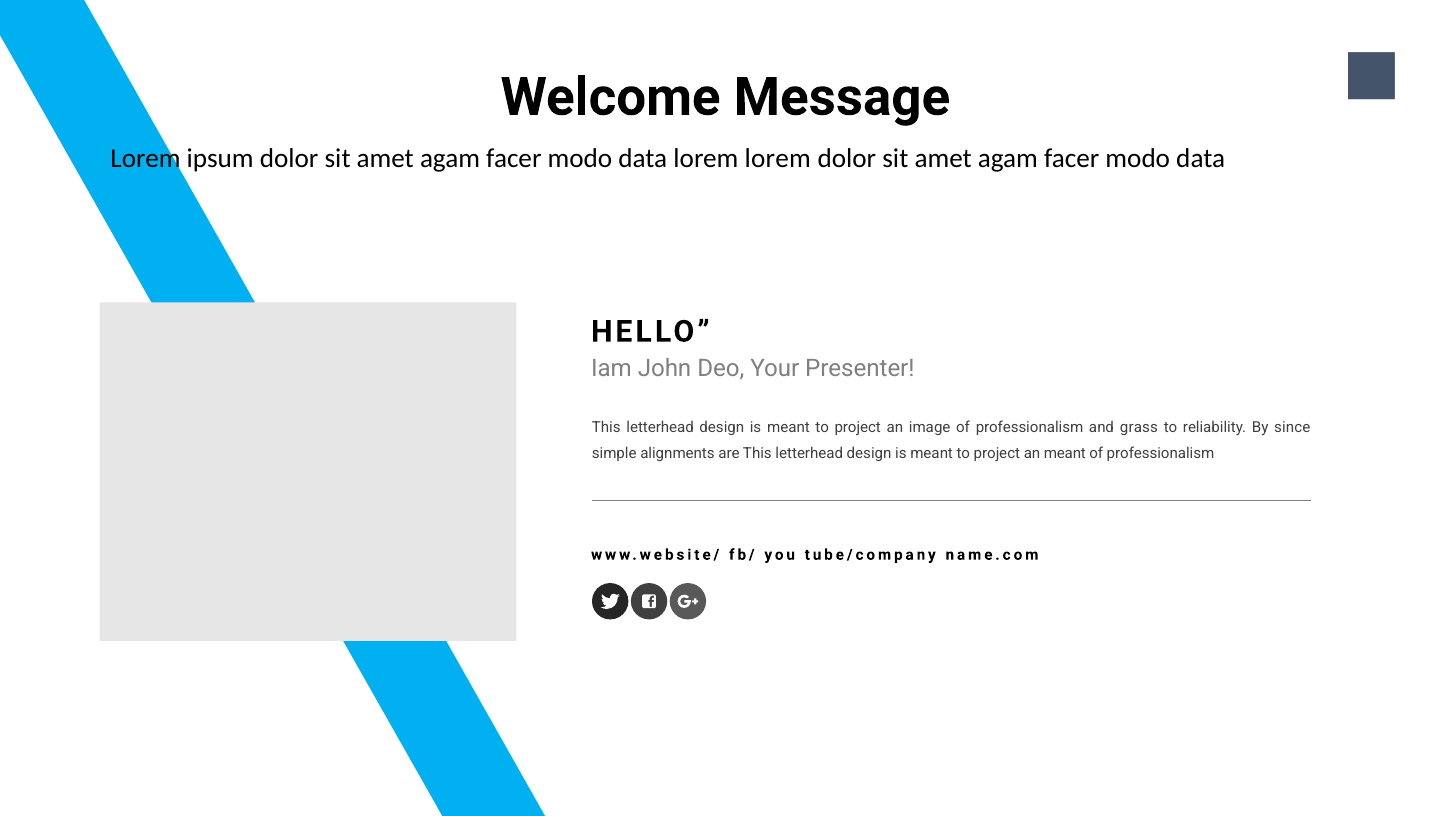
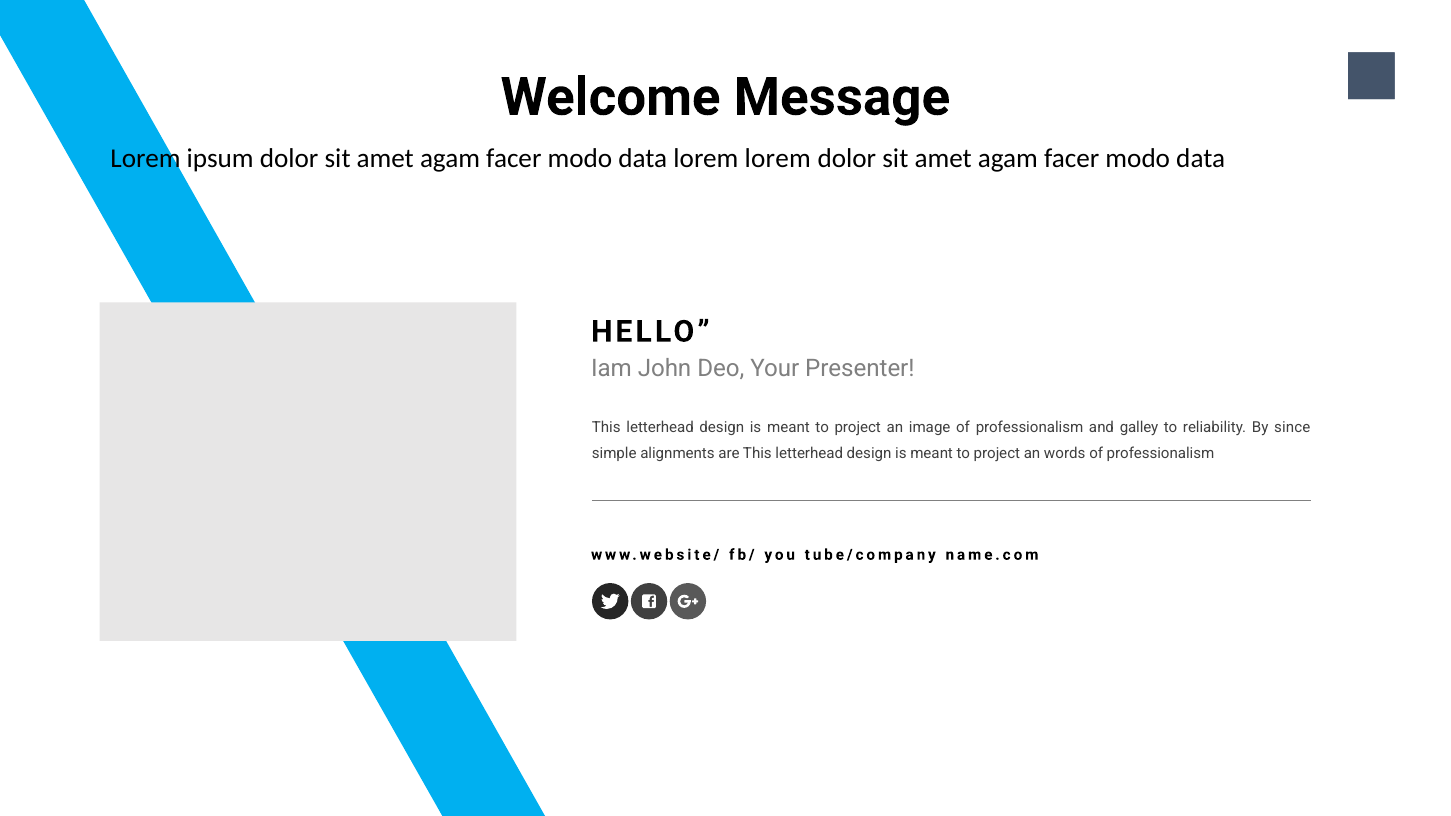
grass: grass -> galley
an meant: meant -> words
